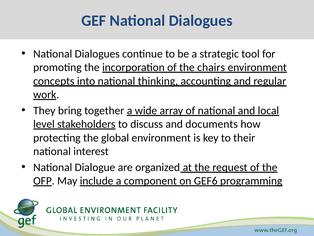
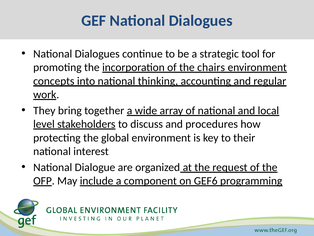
documents: documents -> procedures
